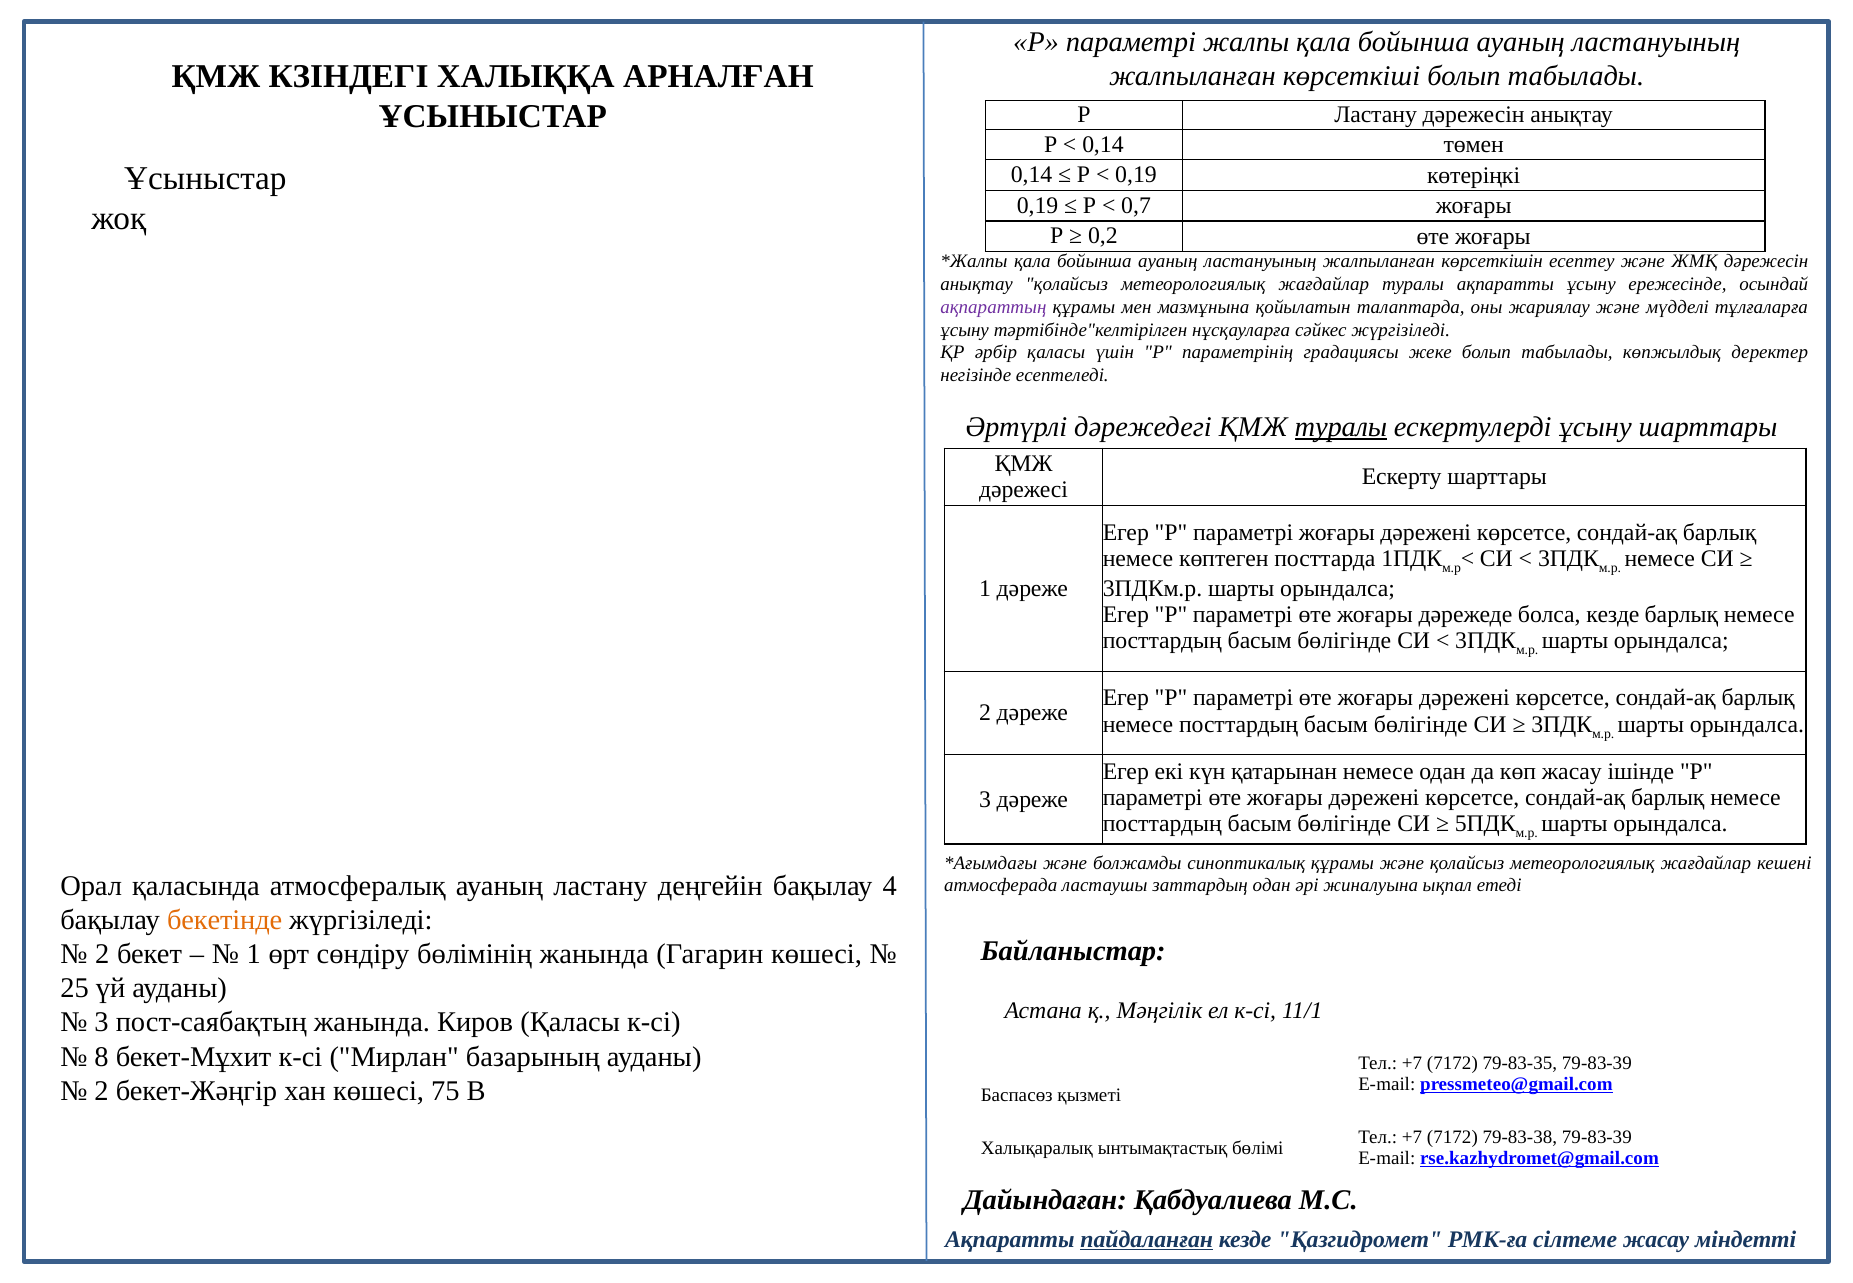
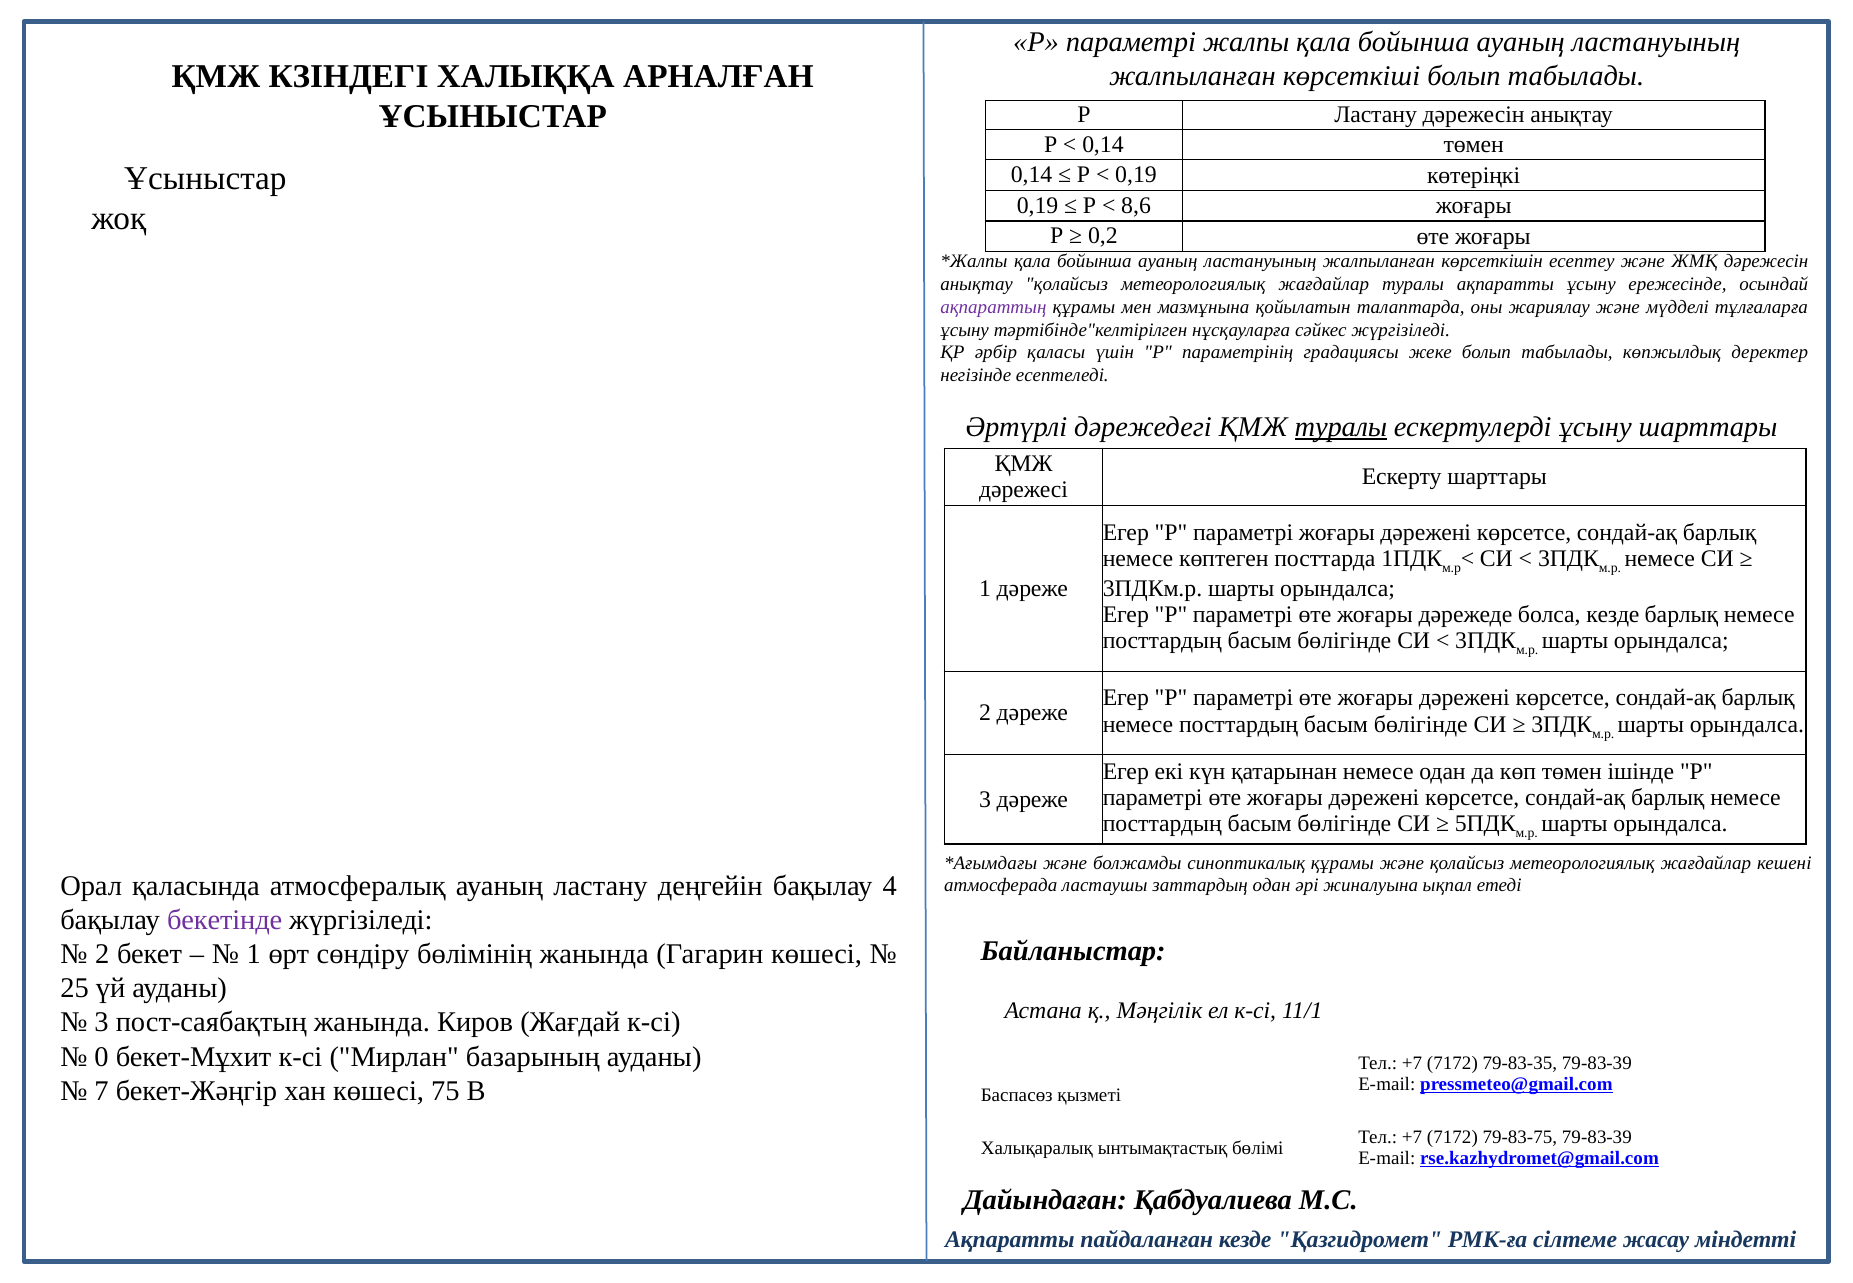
0,7: 0,7 -> 8,6
көп жасау: жасау -> төмен
бекетінде colour: orange -> purple
Киров Қаласы: Қаласы -> Жағдай
8: 8 -> 0
2 at (102, 1091): 2 -> 7
79-83-38: 79-83-38 -> 79-83-75
пайдаланған underline: present -> none
